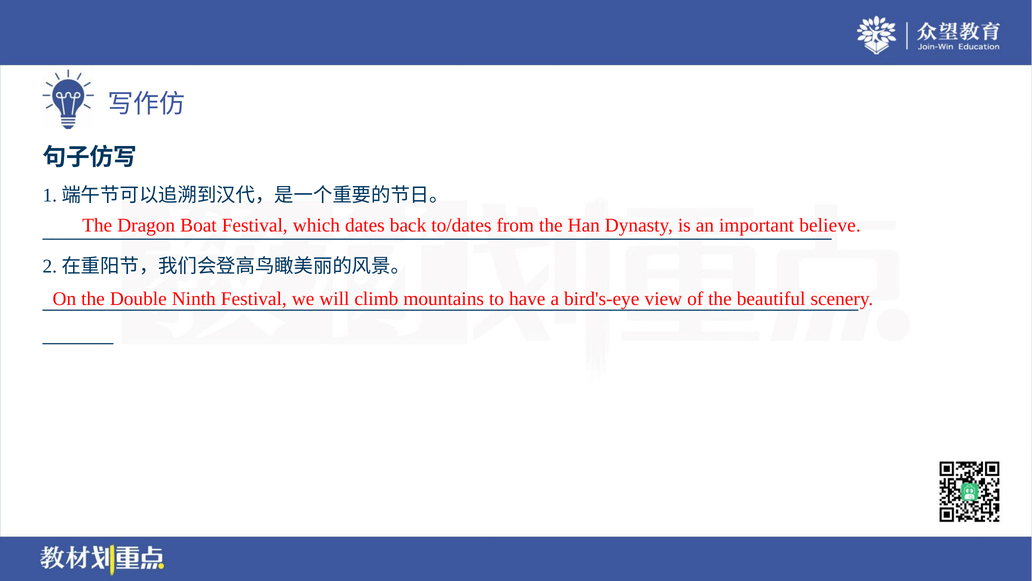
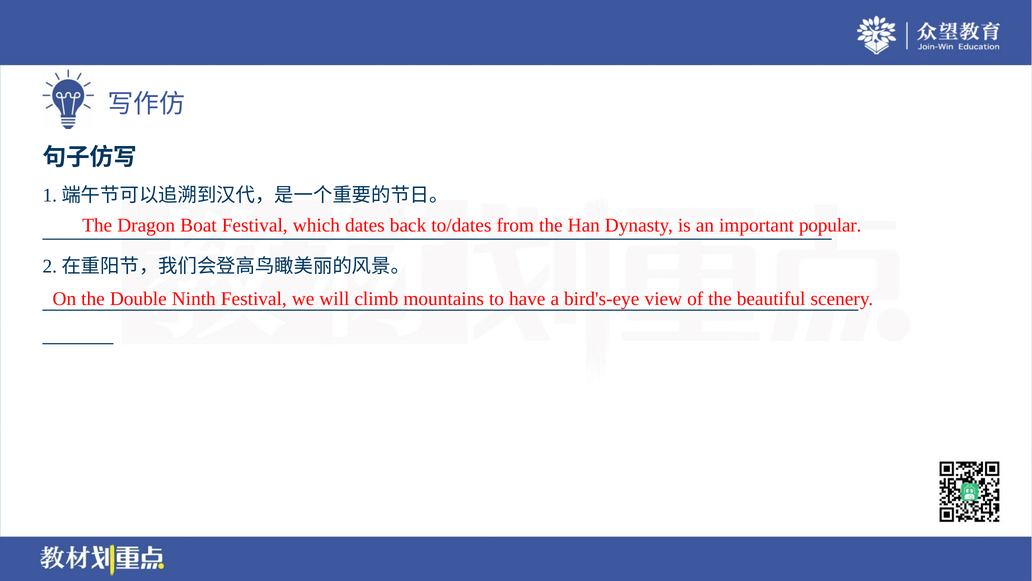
believe: believe -> popular
